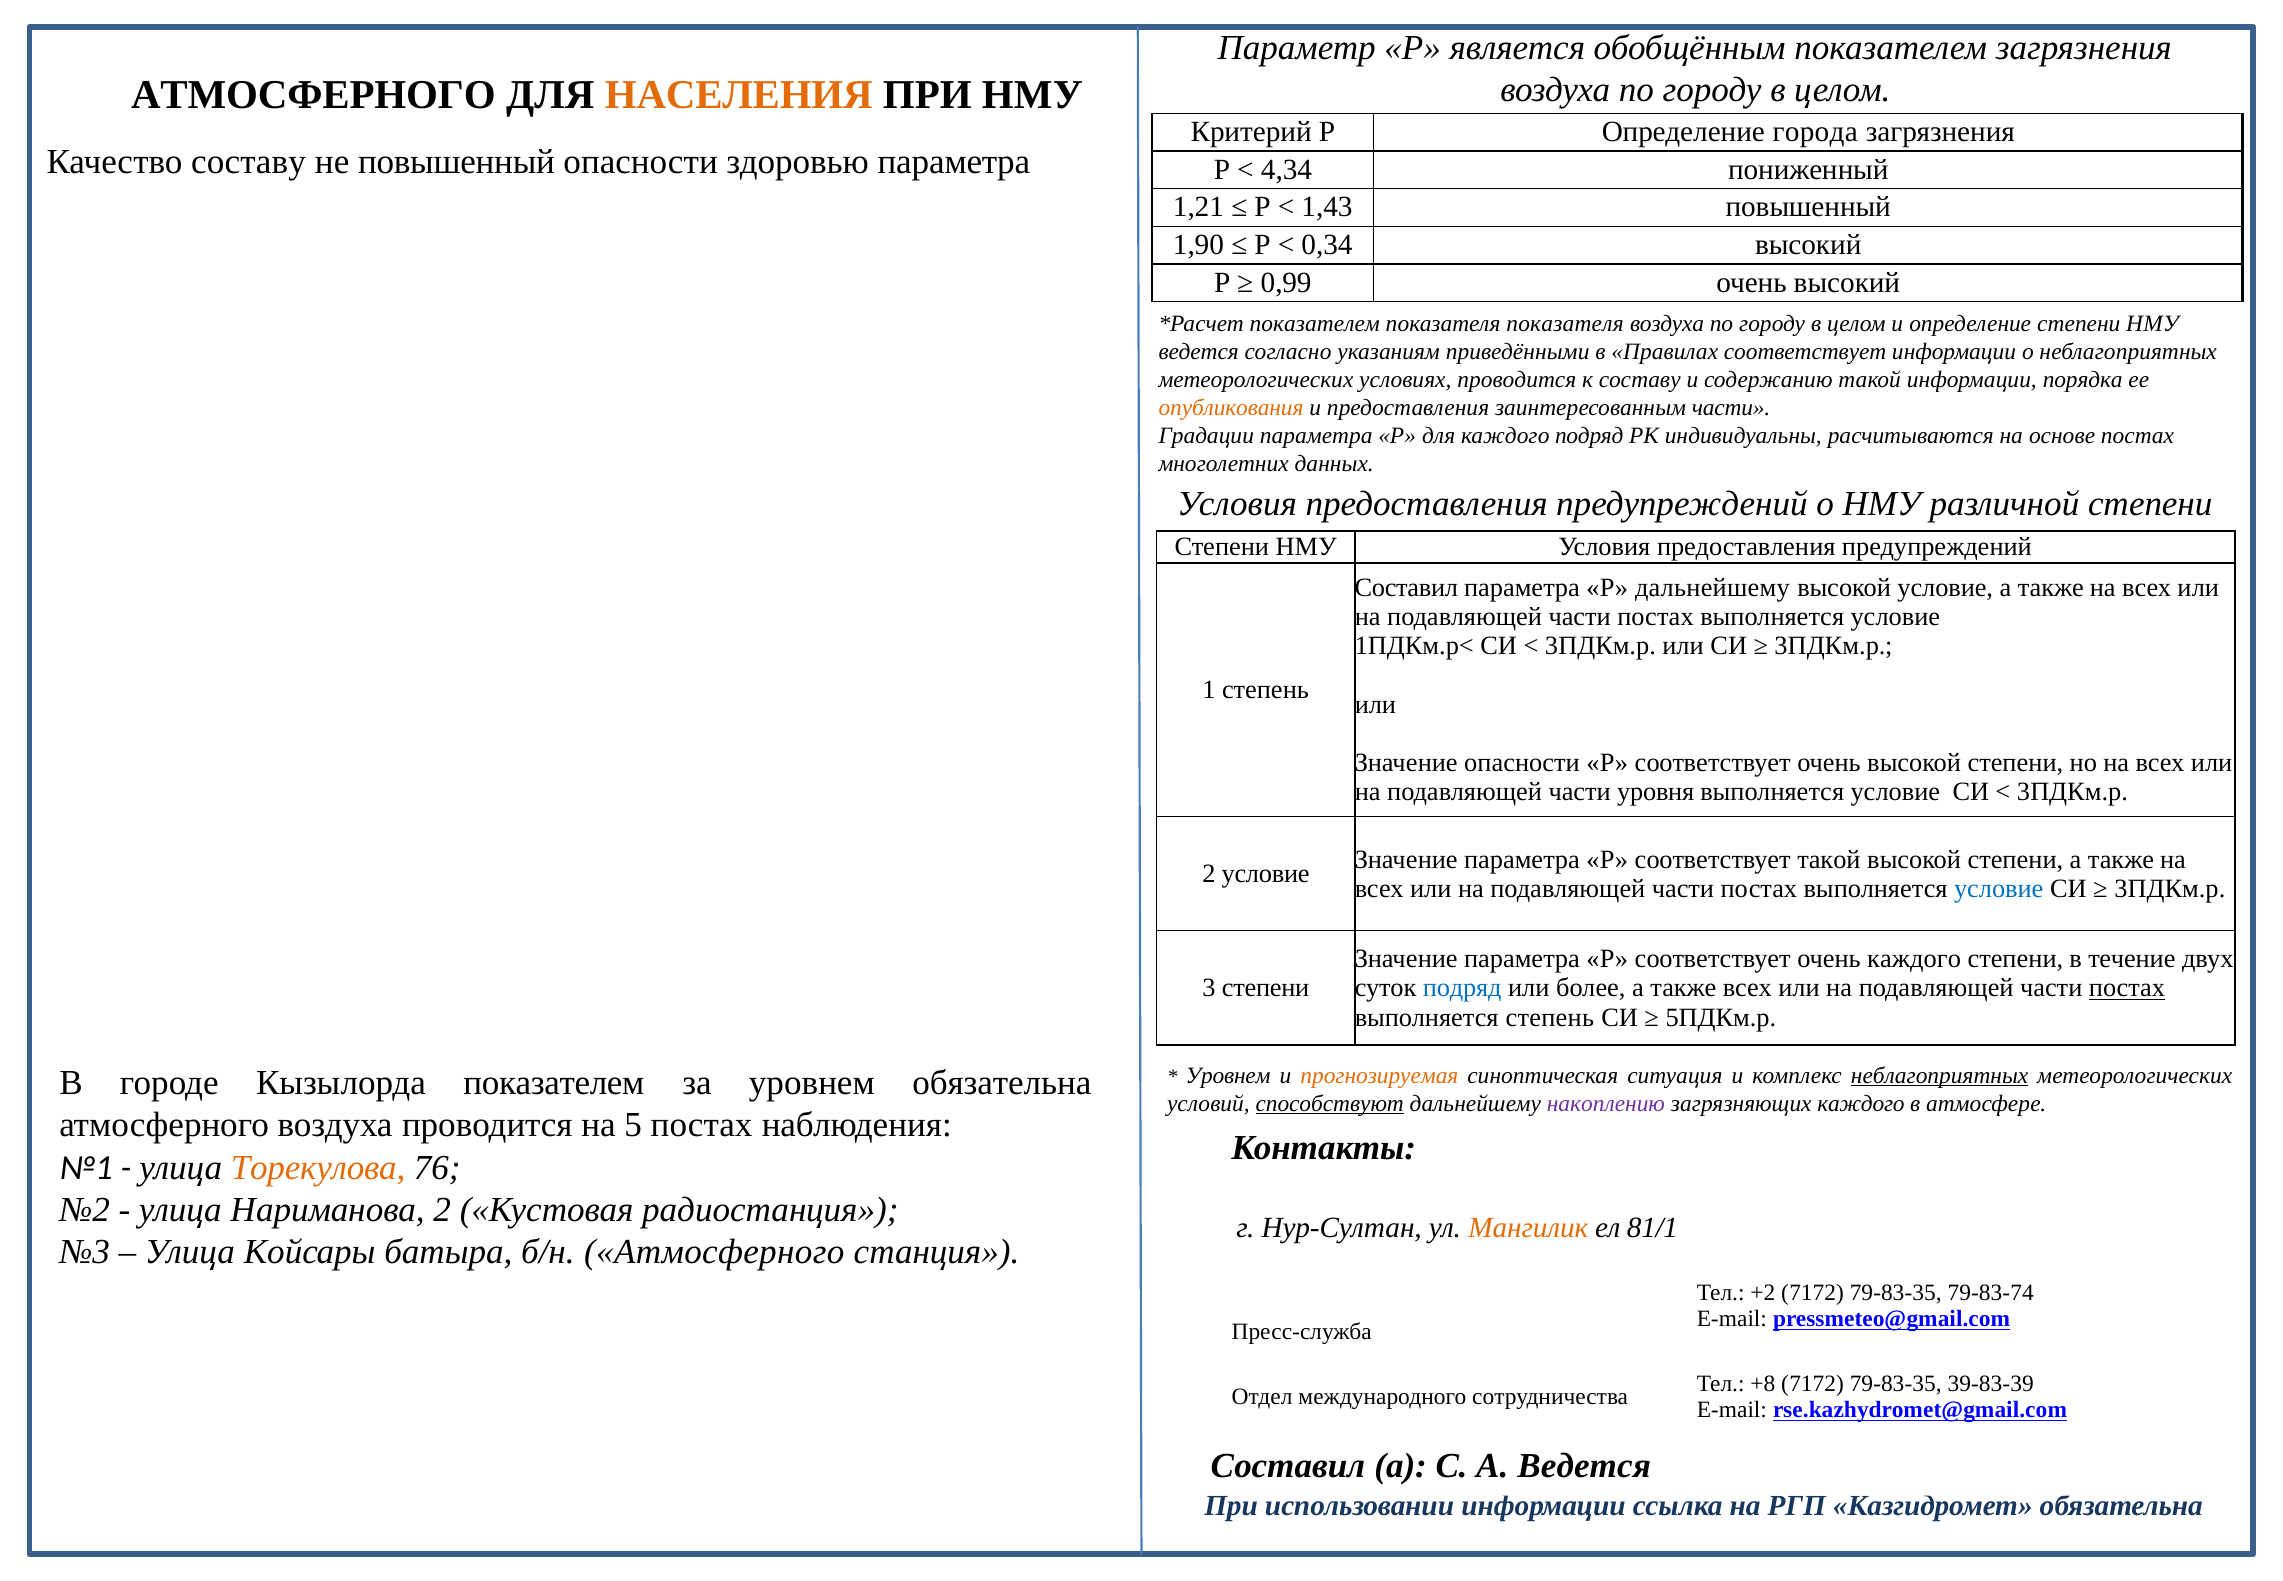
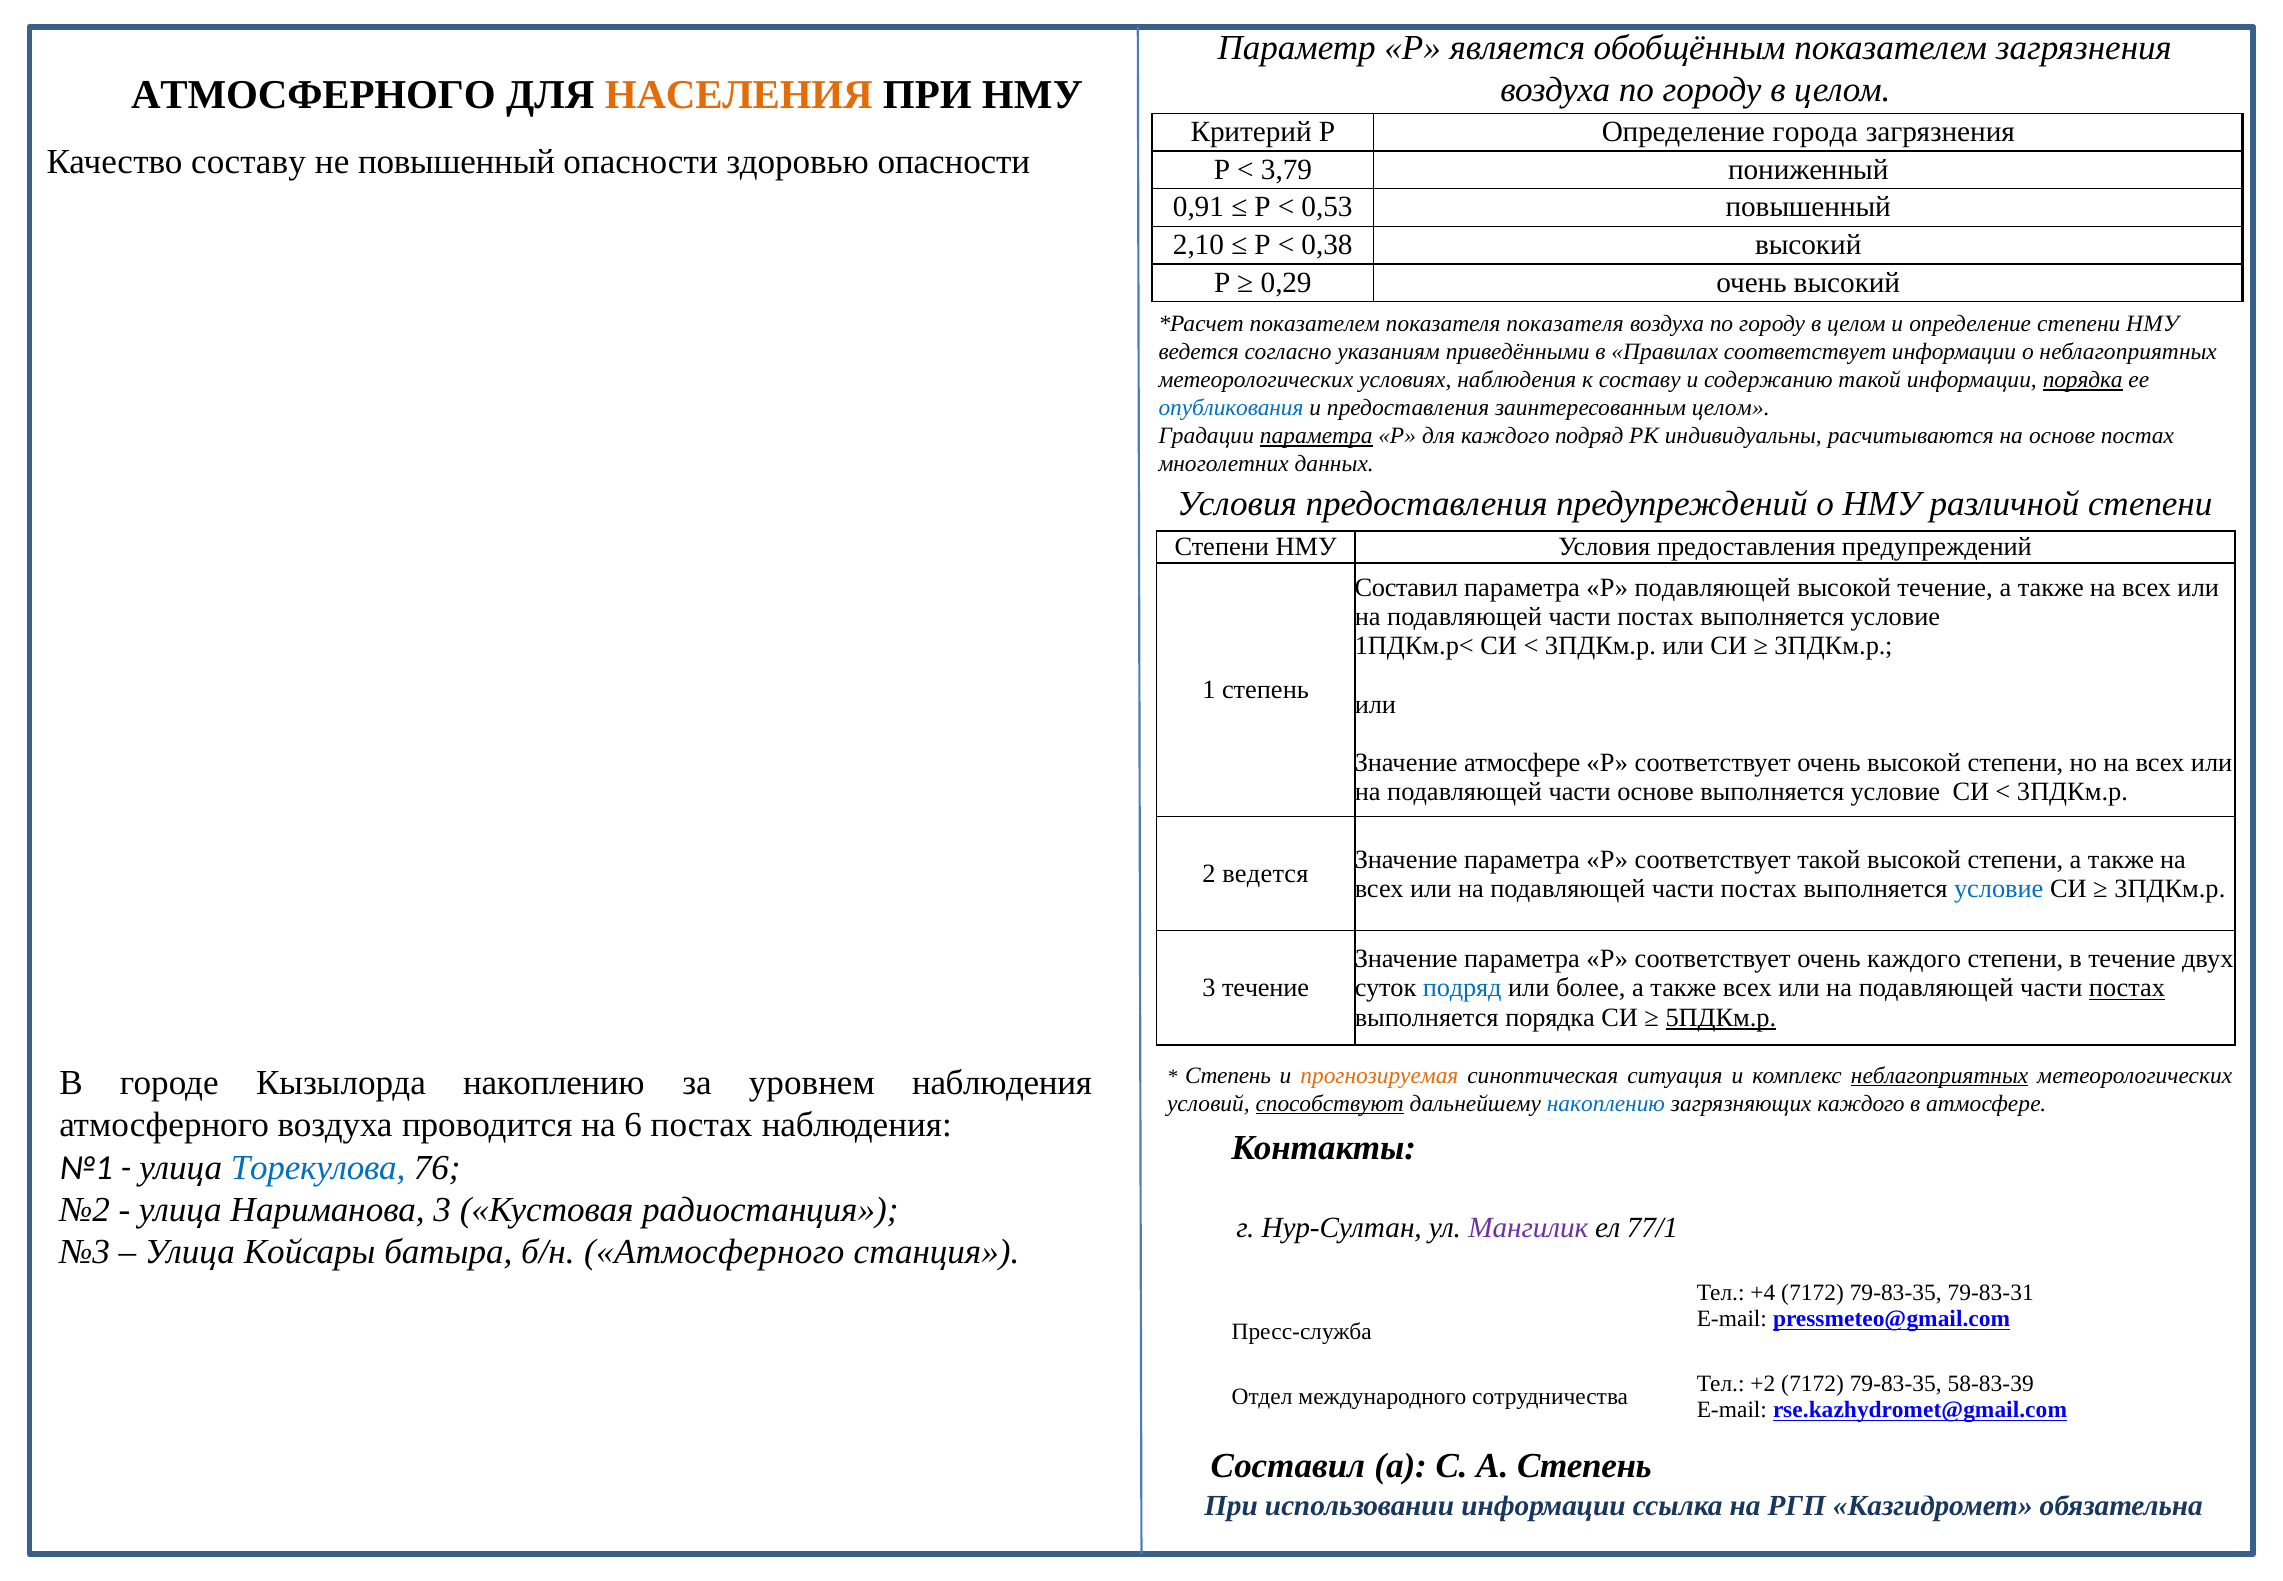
здоровью параметра: параметра -> опасности
4,34: 4,34 -> 3,79
1,21: 1,21 -> 0,91
1,43: 1,43 -> 0,53
1,90: 1,90 -> 2,10
0,34: 0,34 -> 0,38
0,99: 0,99 -> 0,29
условиях проводится: проводится -> наблюдения
порядка at (2083, 380) underline: none -> present
опубликования colour: orange -> blue
заинтересованным части: части -> целом
параметра at (1316, 436) underline: none -> present
Р дальнейшему: дальнейшему -> подавляющей
высокой условие: условие -> течение
Значение опасности: опасности -> атмосфере
части уровня: уровня -> основе
2 условие: условие -> ведется
3 степени: степени -> течение
выполняется степень: степень -> порядка
5ПДКм.р underline: none -> present
Уровнем at (1228, 1075): Уровнем -> Степень
Кызылорда показателем: показателем -> накоплению
уровнем обязательна: обязательна -> наблюдения
накоплению at (1606, 1103) colour: purple -> blue
5: 5 -> 6
Торекулова colour: orange -> blue
Нариманова 2: 2 -> 3
Мангилик colour: orange -> purple
81/1: 81/1 -> 77/1
+2: +2 -> +4
79-83-74: 79-83-74 -> 79-83-31
+8: +8 -> +2
39-83-39: 39-83-39 -> 58-83-39
А Ведется: Ведется -> Степень
